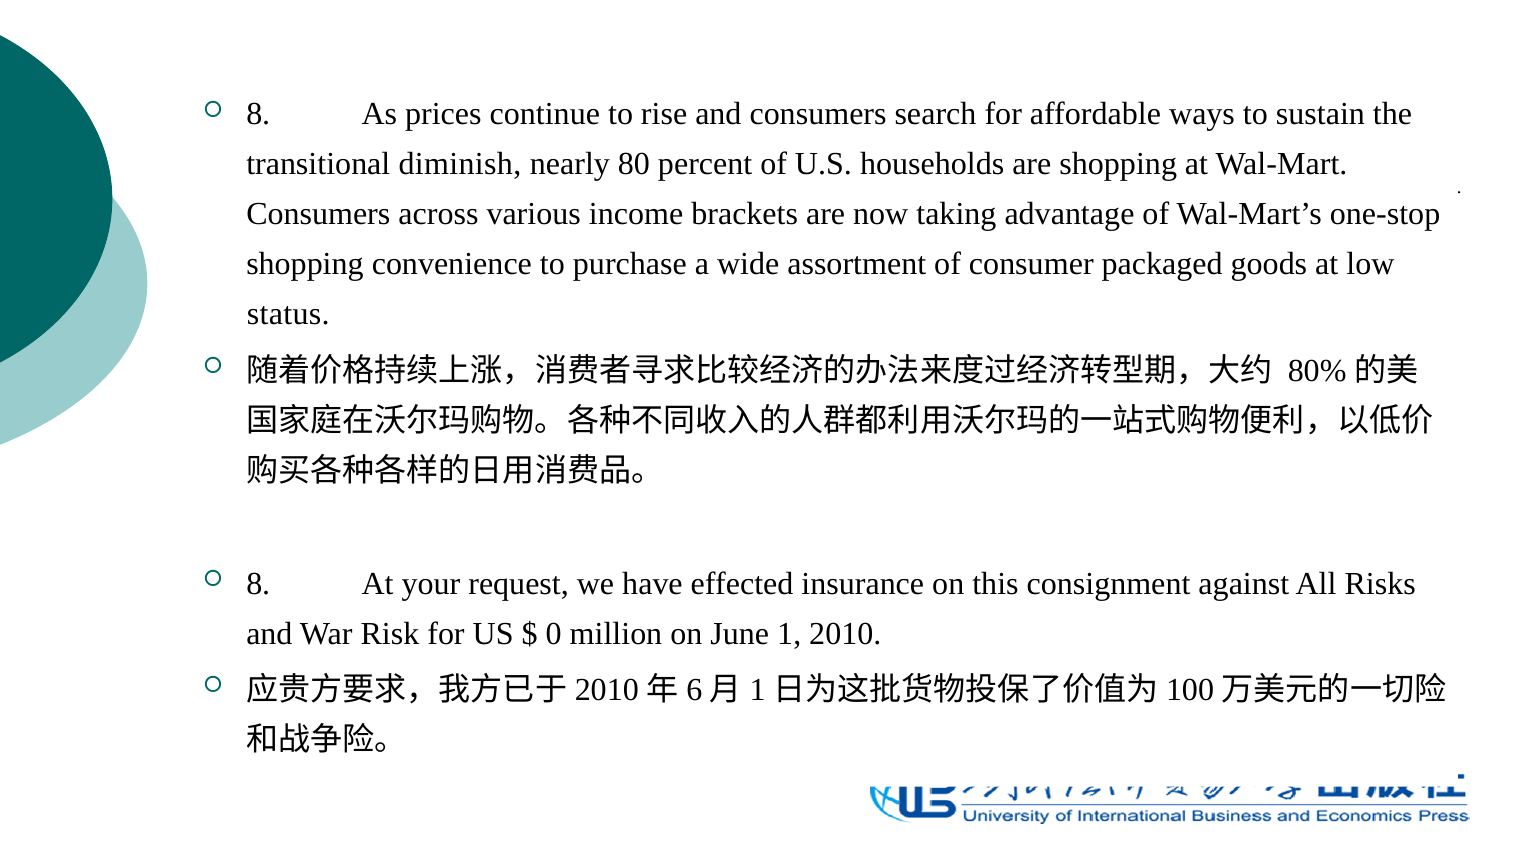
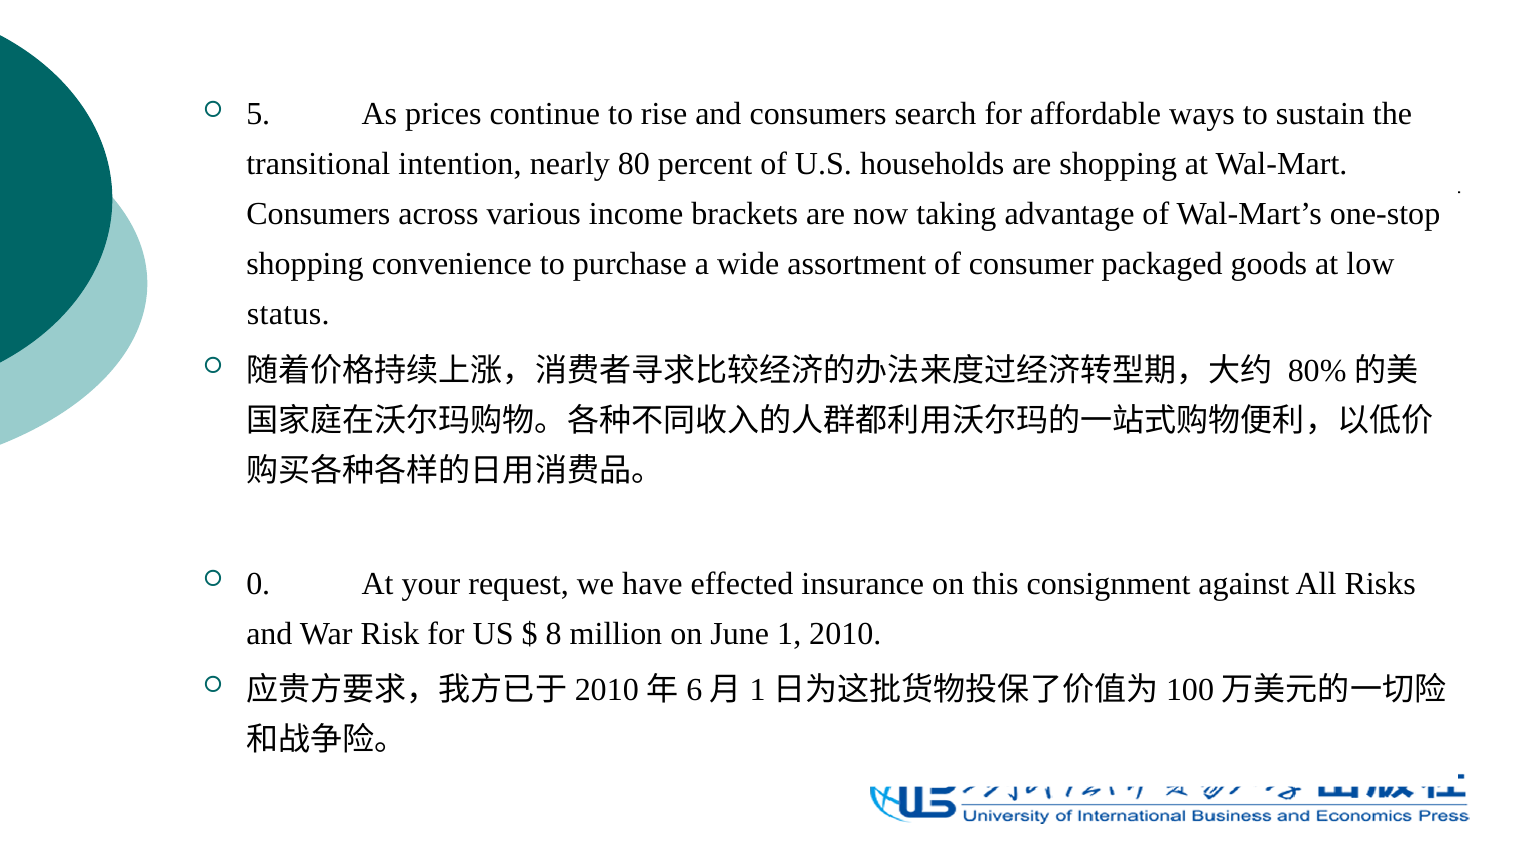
8 at (258, 114): 8 -> 5
diminish: diminish -> intention
8 at (258, 583): 8 -> 0
0: 0 -> 8
